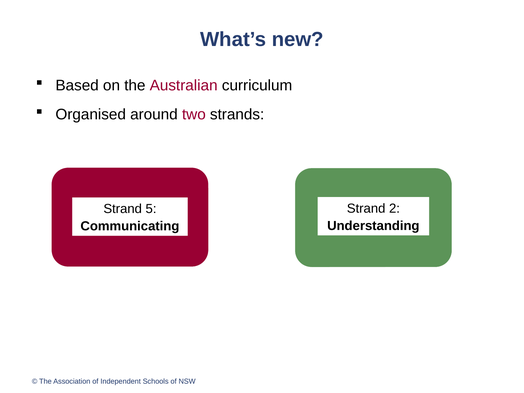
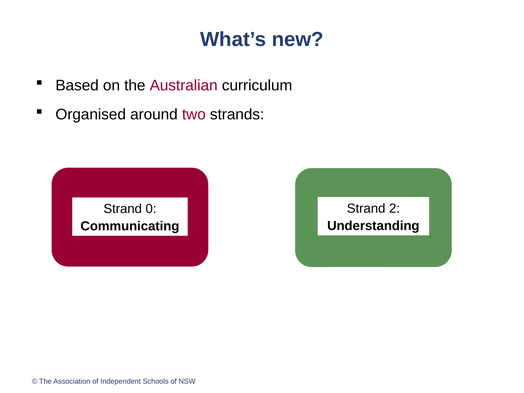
5: 5 -> 0
